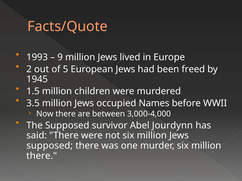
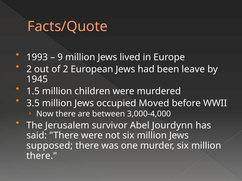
of 5: 5 -> 2
freed: freed -> leave
Names: Names -> Moved
The Supposed: Supposed -> Jerusalem
